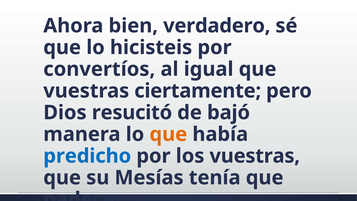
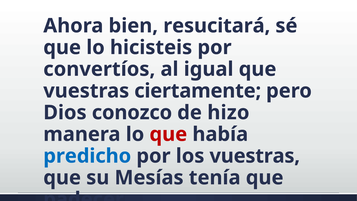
verdadero: verdadero -> resucitará
resucitó: resucitó -> conozco
bajó: bajó -> hizo
que at (168, 134) colour: orange -> red
